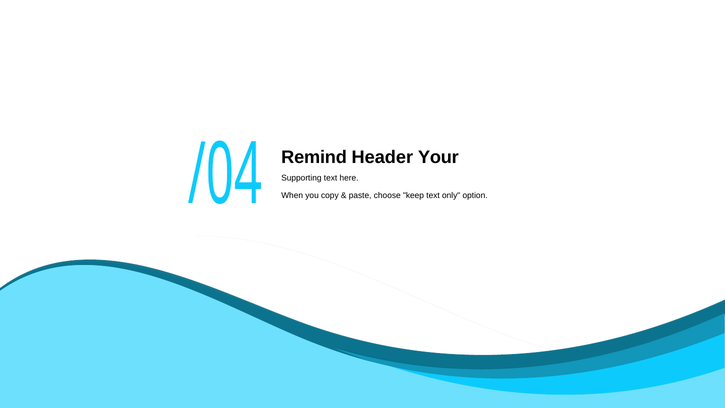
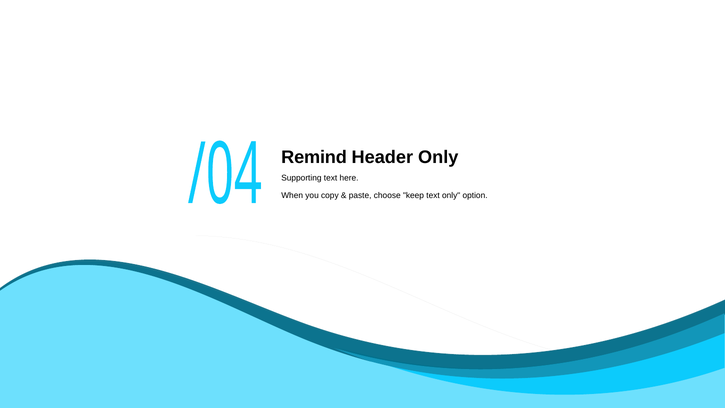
Header Your: Your -> Only
